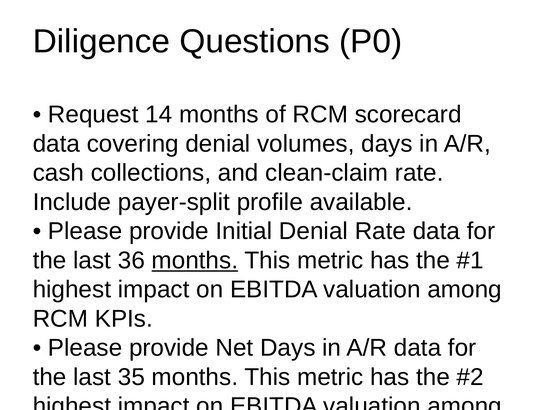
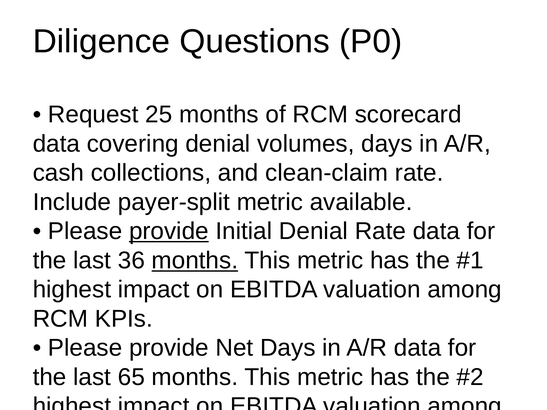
14: 14 -> 25
payer-split profile: profile -> metric
provide at (169, 231) underline: none -> present
35: 35 -> 65
